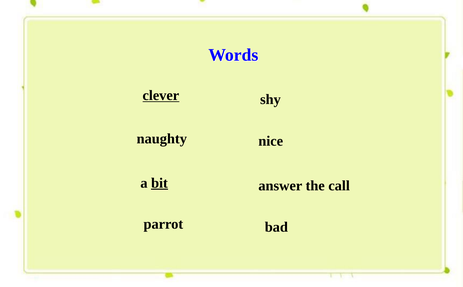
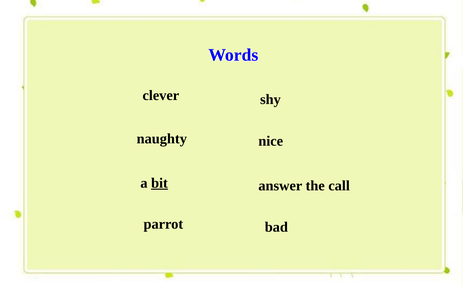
clever underline: present -> none
